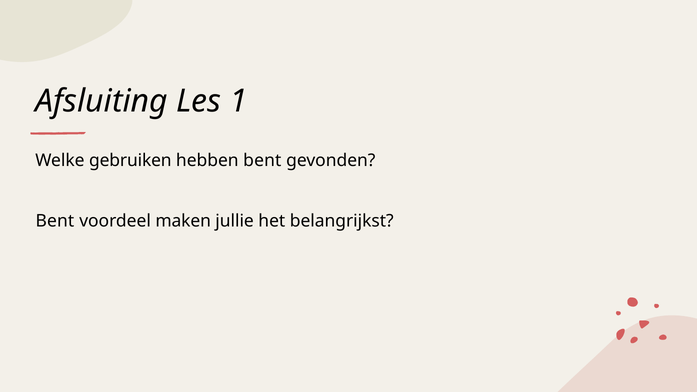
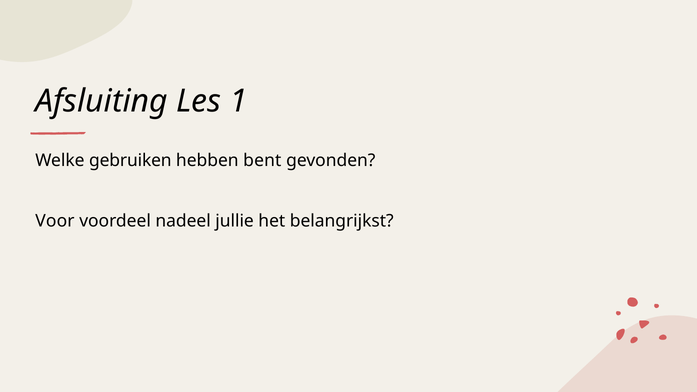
Bent at (55, 221): Bent -> Voor
maken: maken -> nadeel
